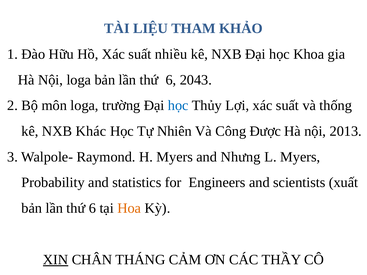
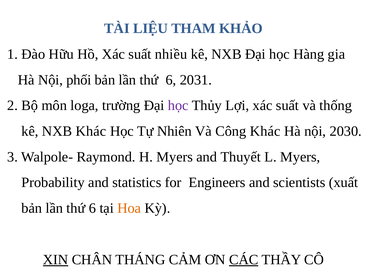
Khoa: Khoa -> Hàng
Nội loga: loga -> phối
2043: 2043 -> 2031
học at (178, 106) colour: blue -> purple
Công Được: Được -> Khác
2013: 2013 -> 2030
Nhưng: Nhưng -> Thuyết
CÁC underline: none -> present
